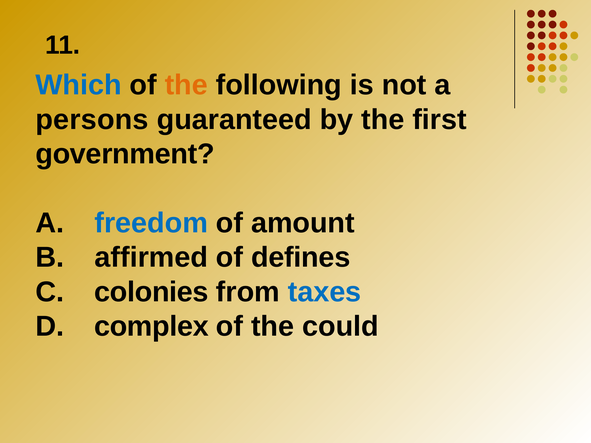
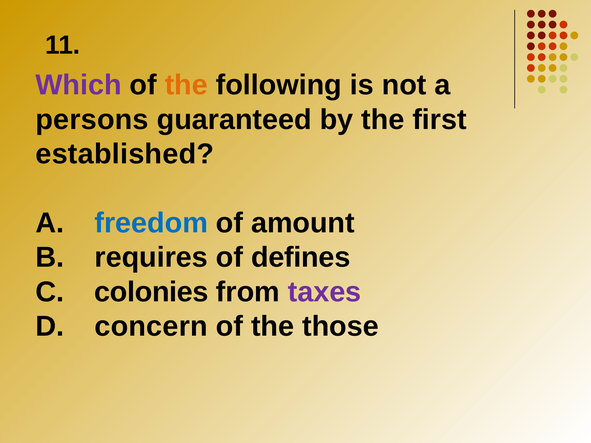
Which colour: blue -> purple
government: government -> established
affirmed: affirmed -> requires
taxes colour: blue -> purple
complex: complex -> concern
could: could -> those
